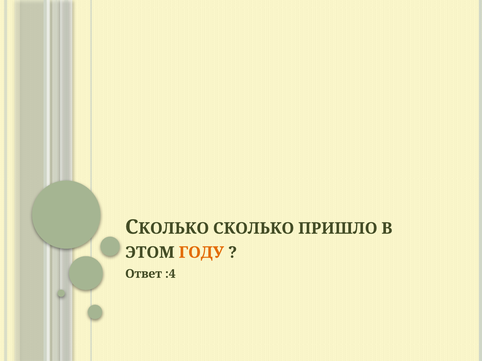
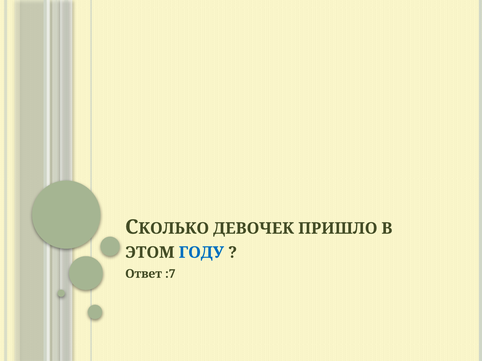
СКОЛЬКО: СКОЛЬКО -> ДЕВОЧЕК
ГОДУ colour: orange -> blue
:4: :4 -> :7
